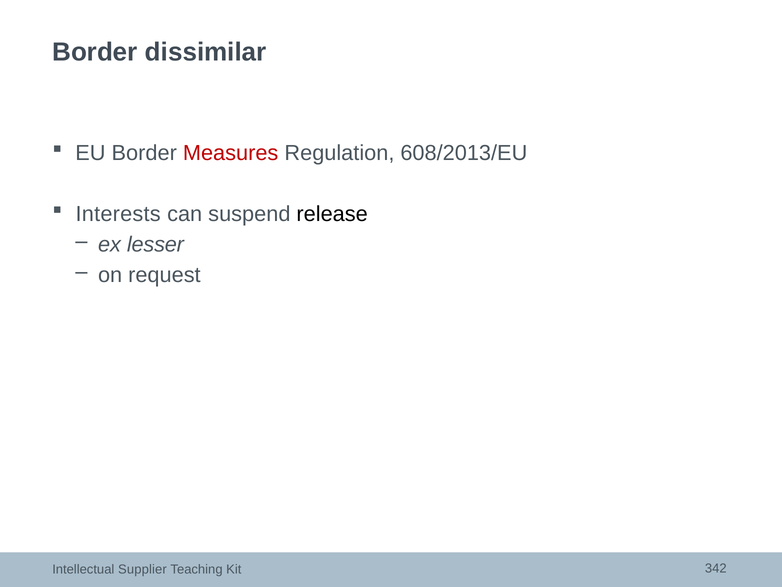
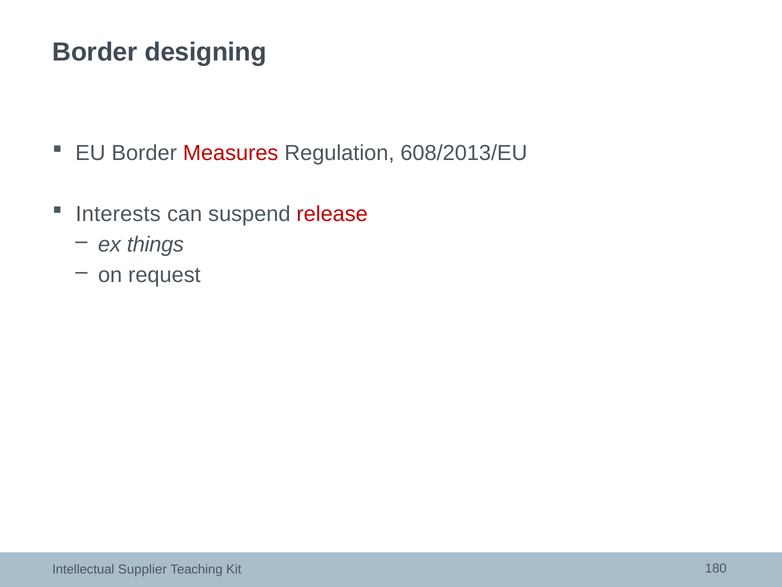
dissimilar: dissimilar -> designing
release colour: black -> red
lesser: lesser -> things
342: 342 -> 180
